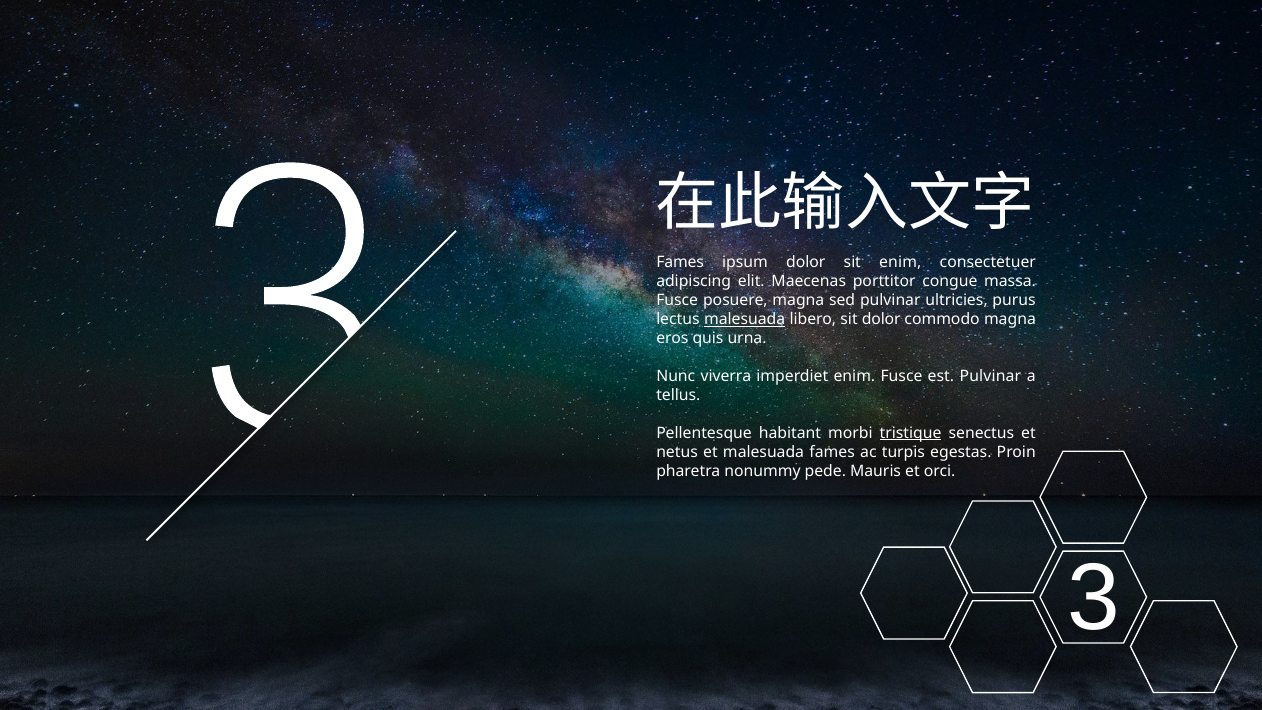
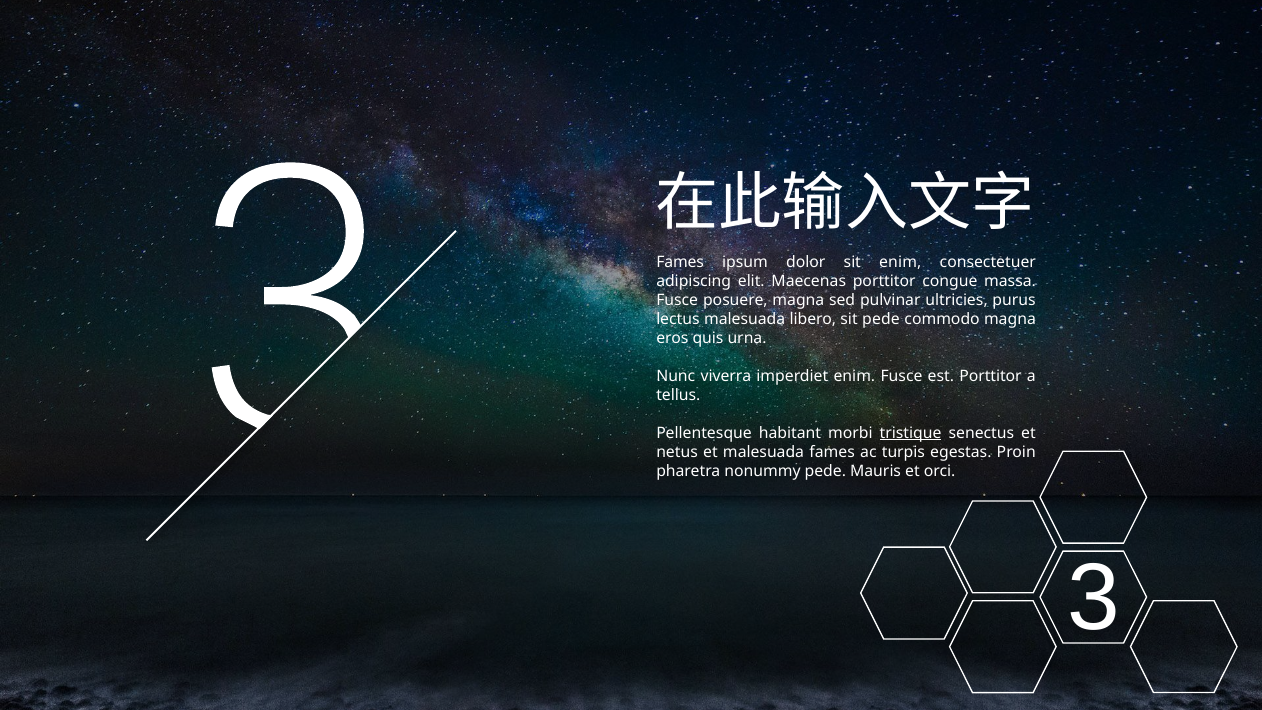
malesuada at (745, 319) underline: present -> none
sit dolor: dolor -> pede
est Pulvinar: Pulvinar -> Porttitor
